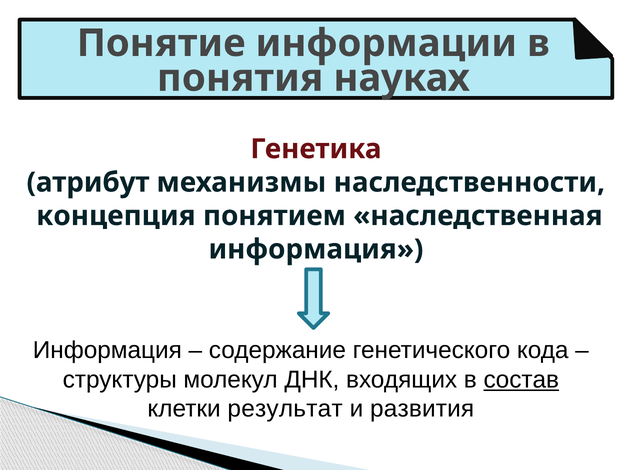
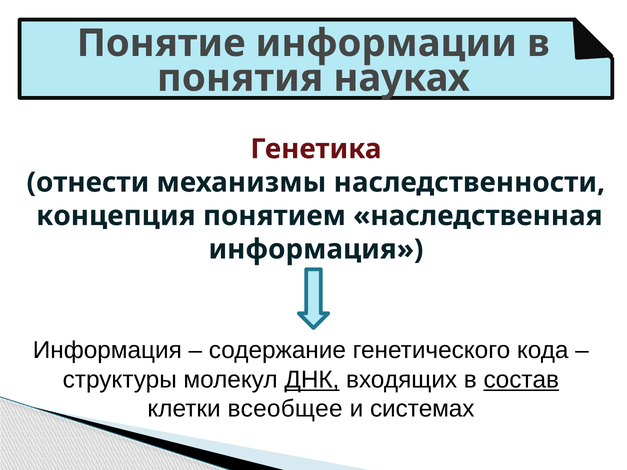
атрибут: атрибут -> отнести
ДНК underline: none -> present
результат: результат -> всеобщее
развития: развития -> системах
